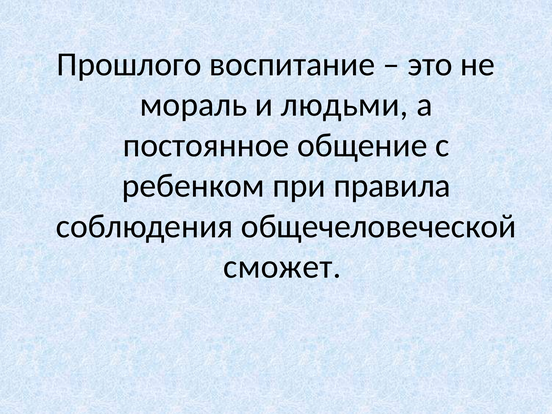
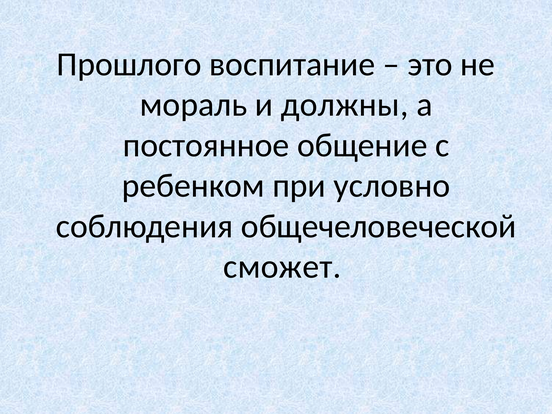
людьми: людьми -> должны
правила: правила -> условно
